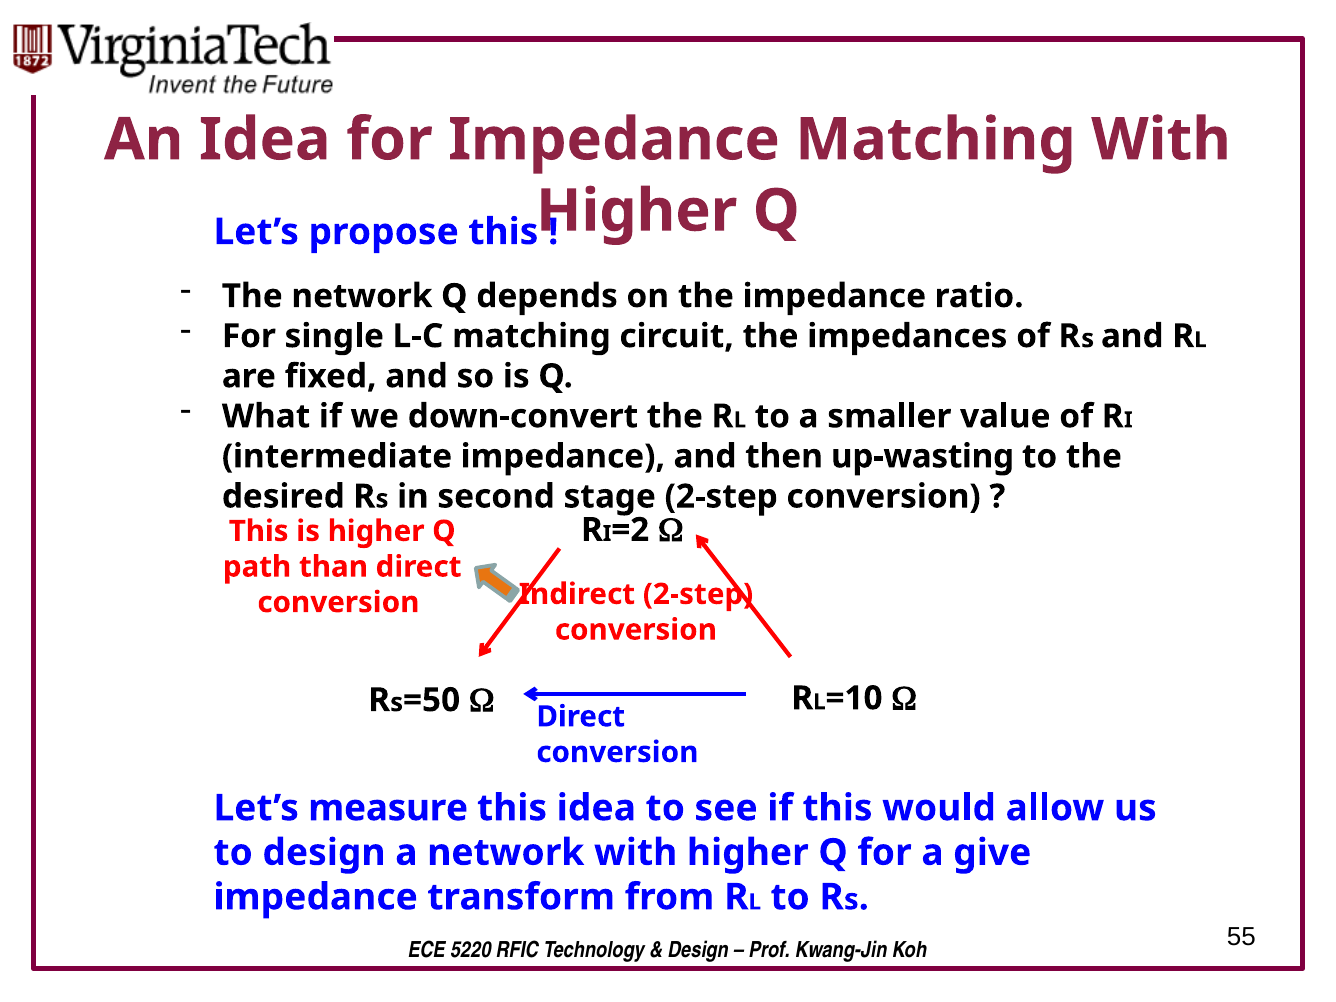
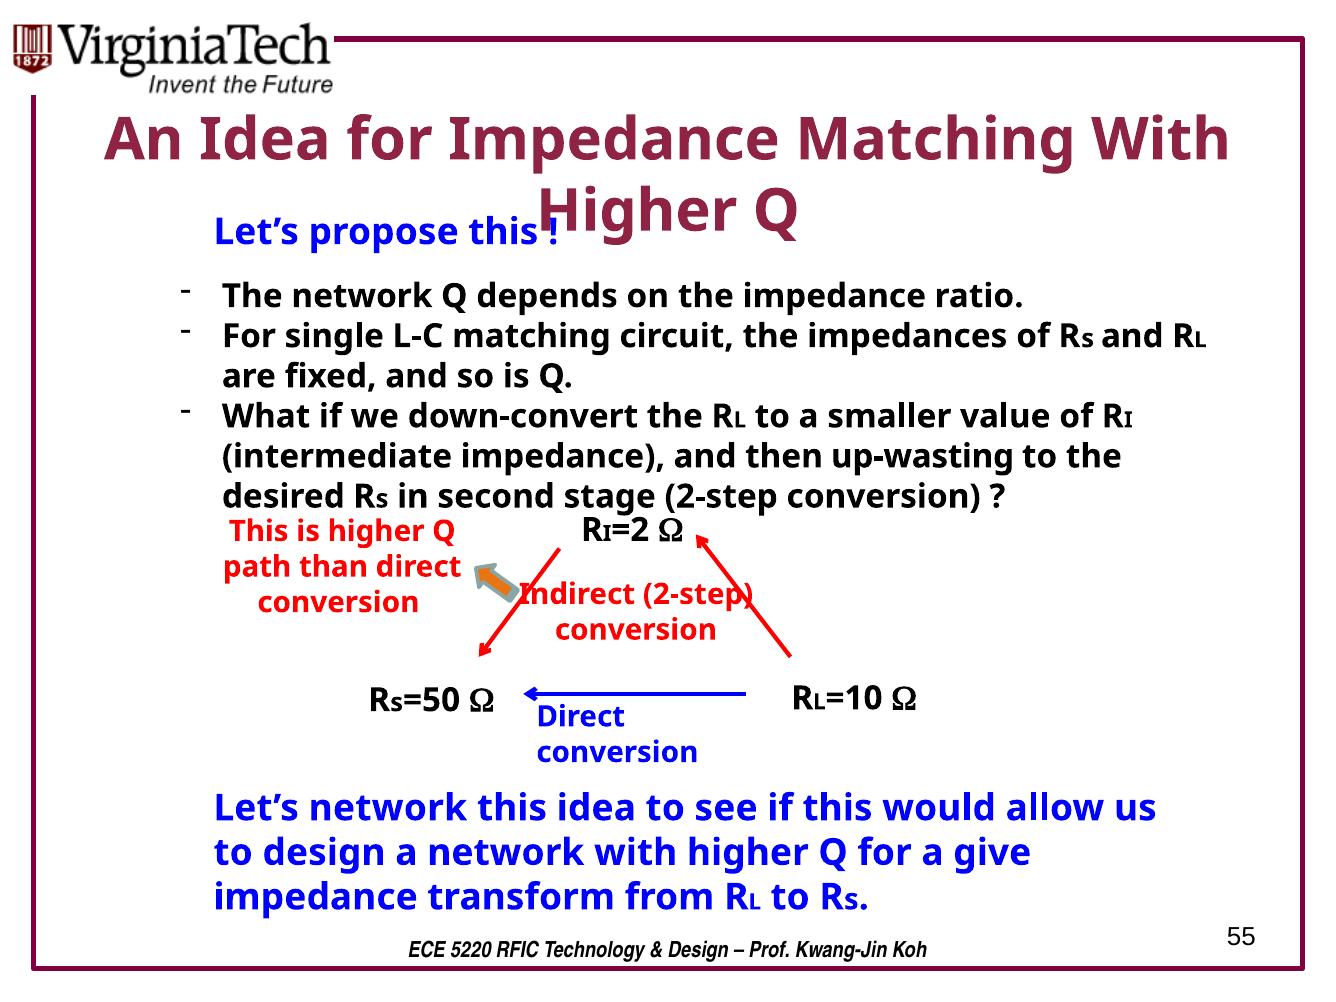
Let’s measure: measure -> network
